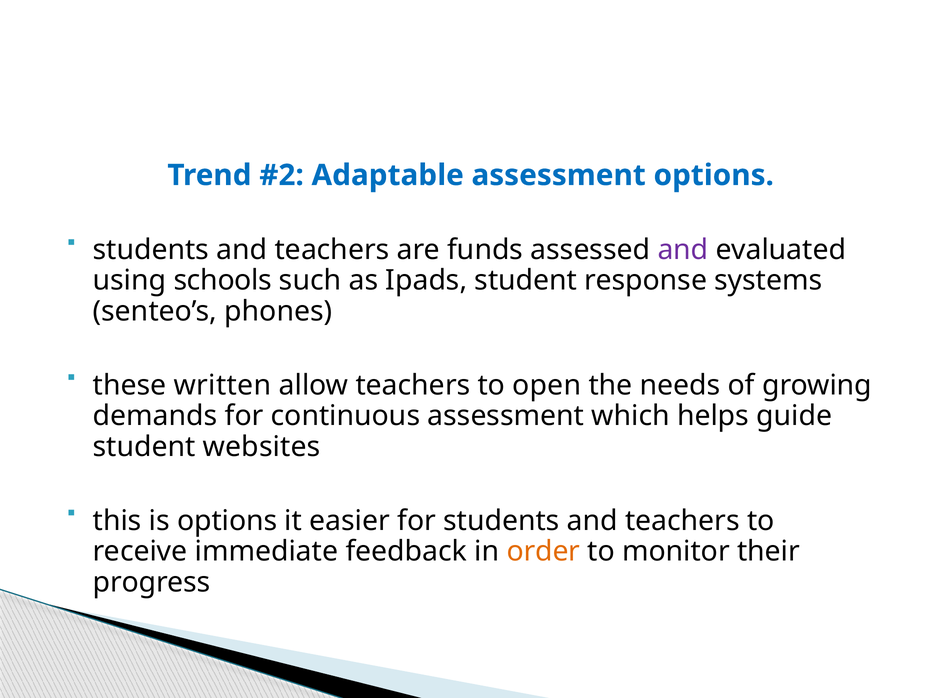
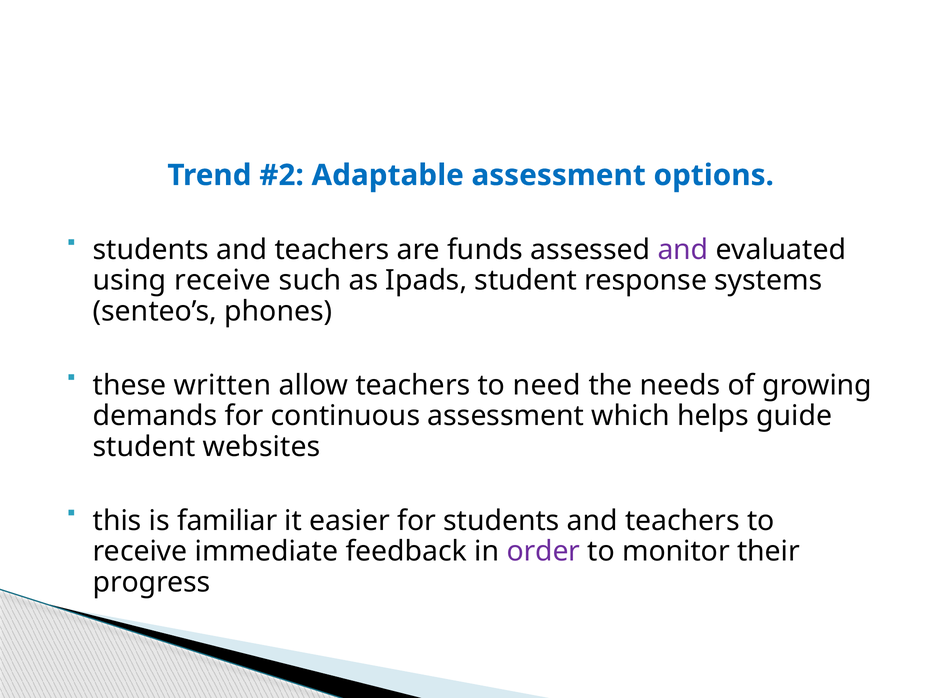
using schools: schools -> receive
open: open -> need
is options: options -> familiar
order colour: orange -> purple
